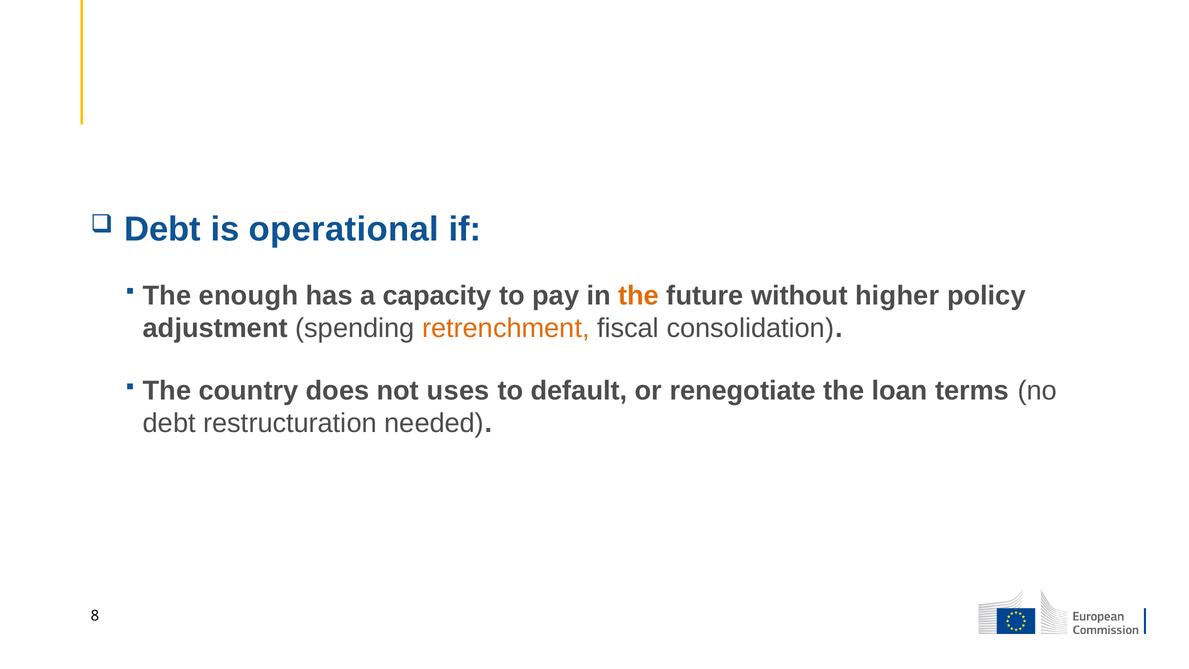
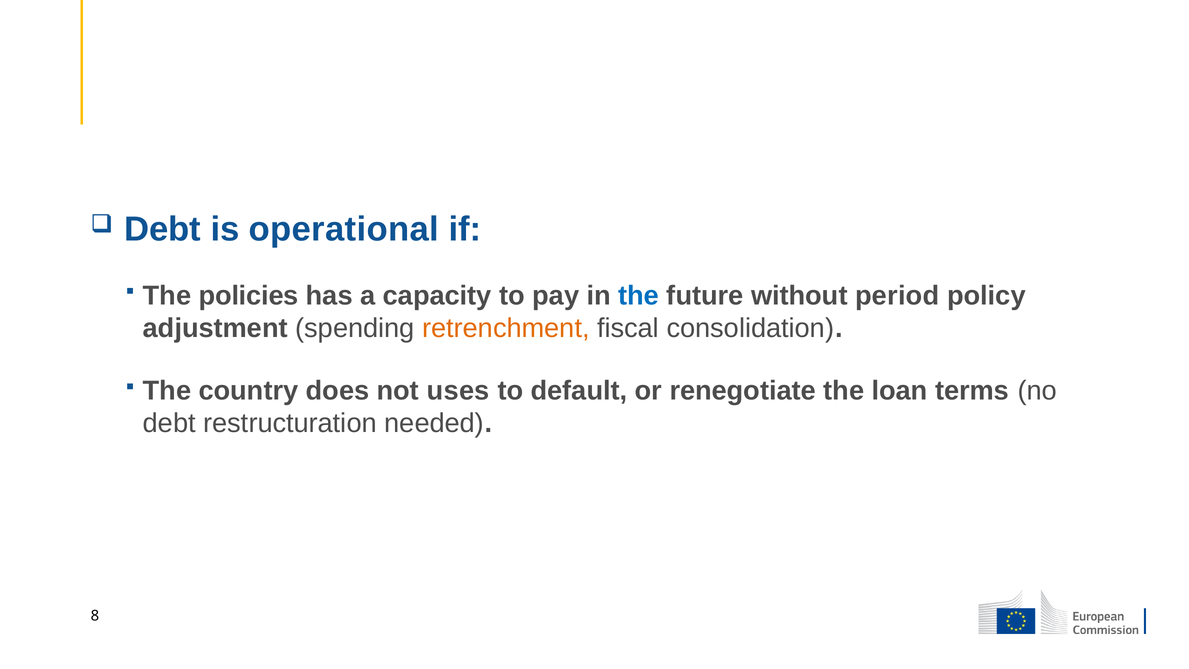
enough: enough -> policies
the at (639, 296) colour: orange -> blue
higher: higher -> period
